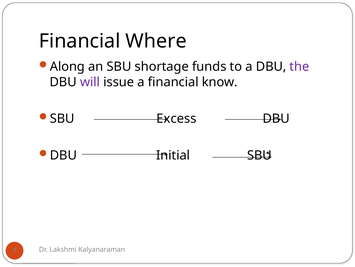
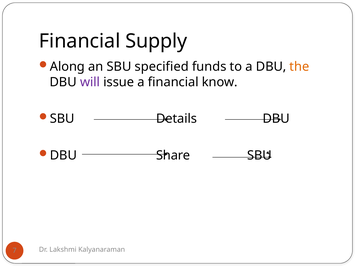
Where: Where -> Supply
shortage: shortage -> specified
the colour: purple -> orange
Excess: Excess -> Details
Initial: Initial -> Share
